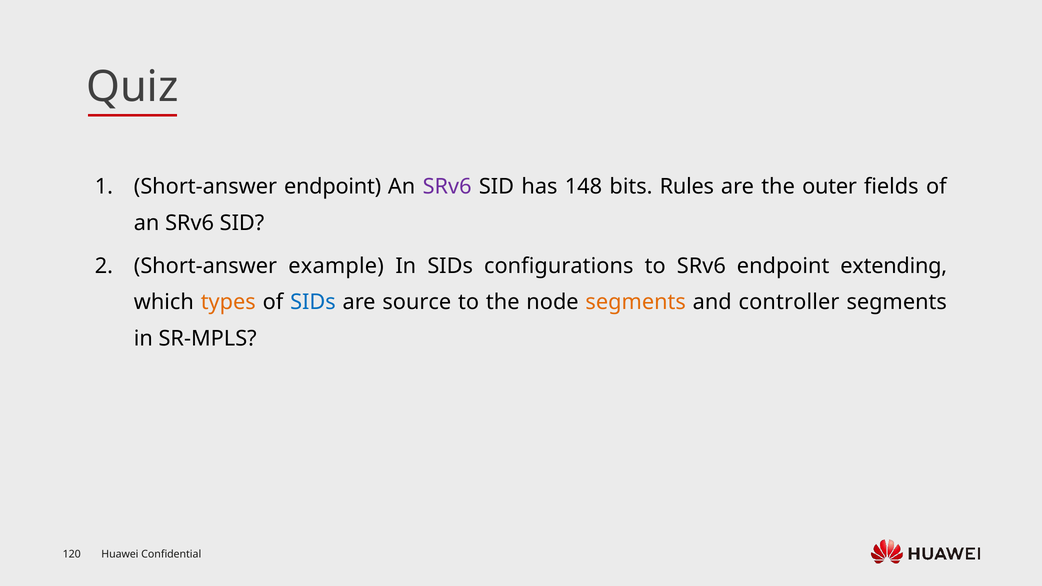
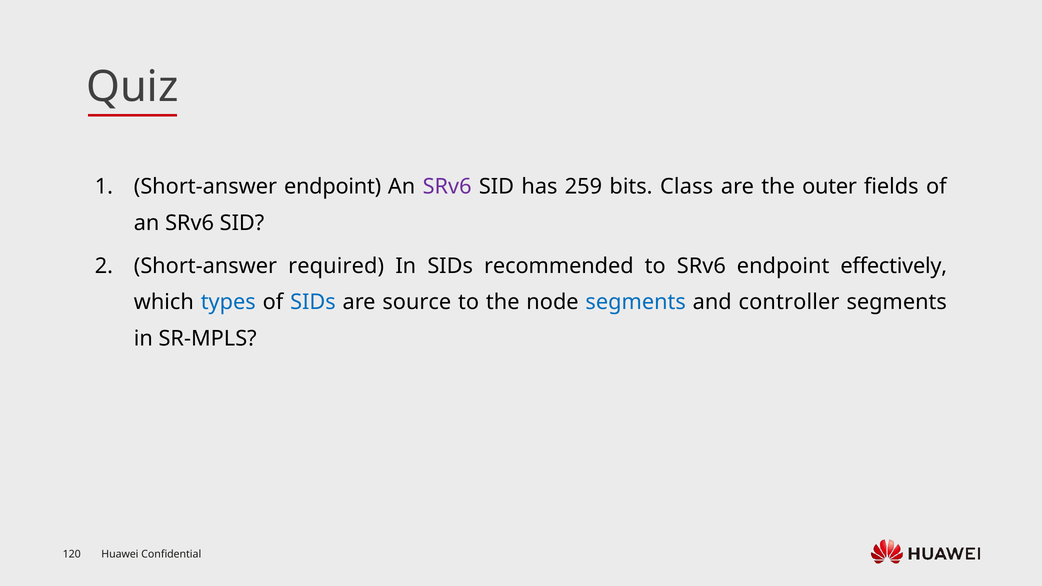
148: 148 -> 259
Rules: Rules -> Class
example: example -> required
configurations: configurations -> recommended
extending: extending -> effectively
types colour: orange -> blue
segments at (636, 302) colour: orange -> blue
